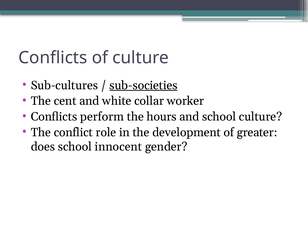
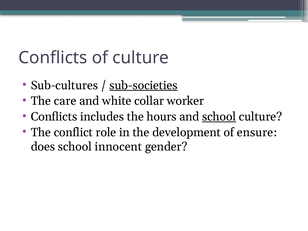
cent: cent -> care
perform: perform -> includes
school at (219, 117) underline: none -> present
greater: greater -> ensure
